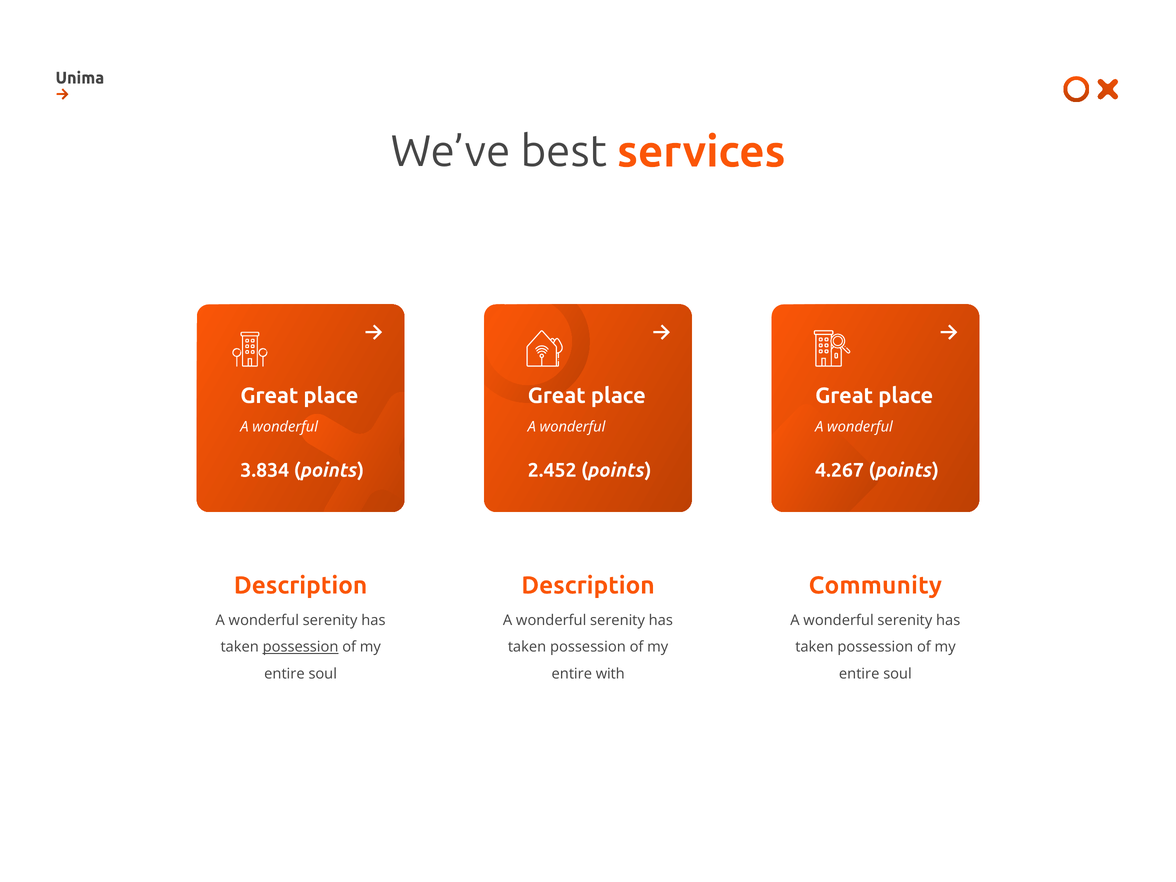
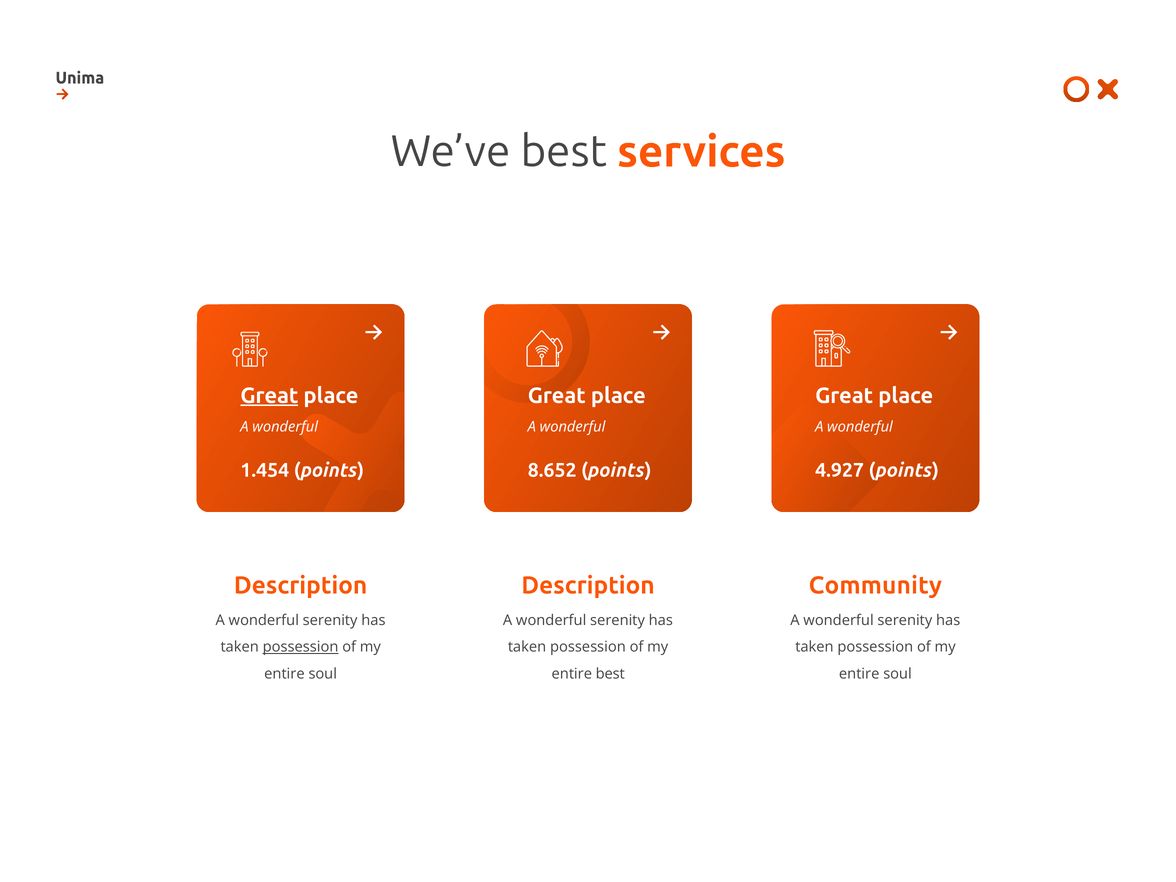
Great at (269, 396) underline: none -> present
3.834: 3.834 -> 1.454
2.452: 2.452 -> 8.652
4.267: 4.267 -> 4.927
entire with: with -> best
